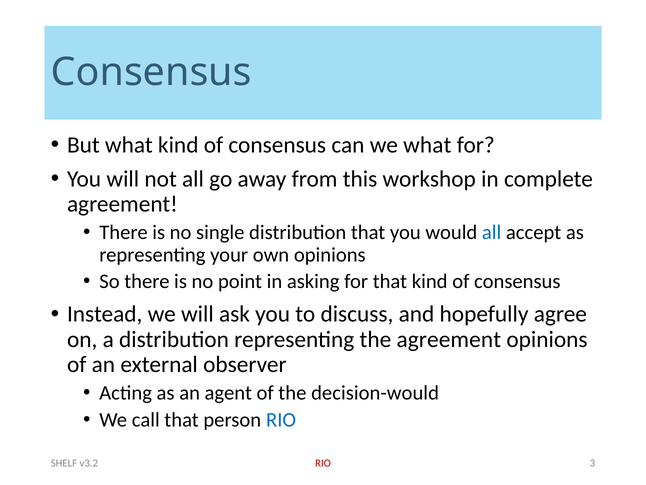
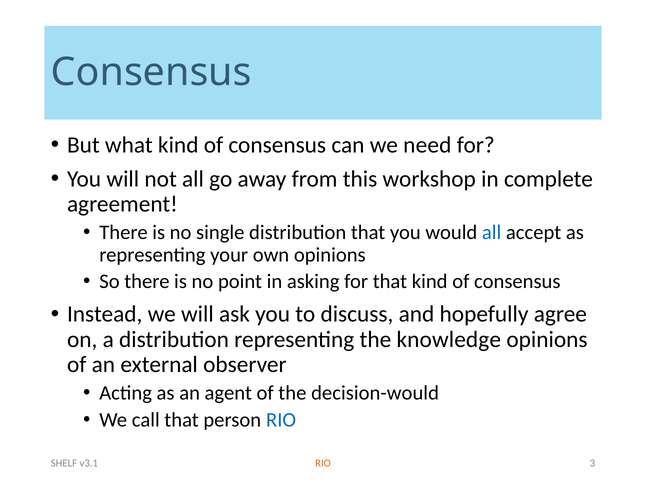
we what: what -> need
the agreement: agreement -> knowledge
RIO at (323, 463) colour: red -> orange
v3.2: v3.2 -> v3.1
